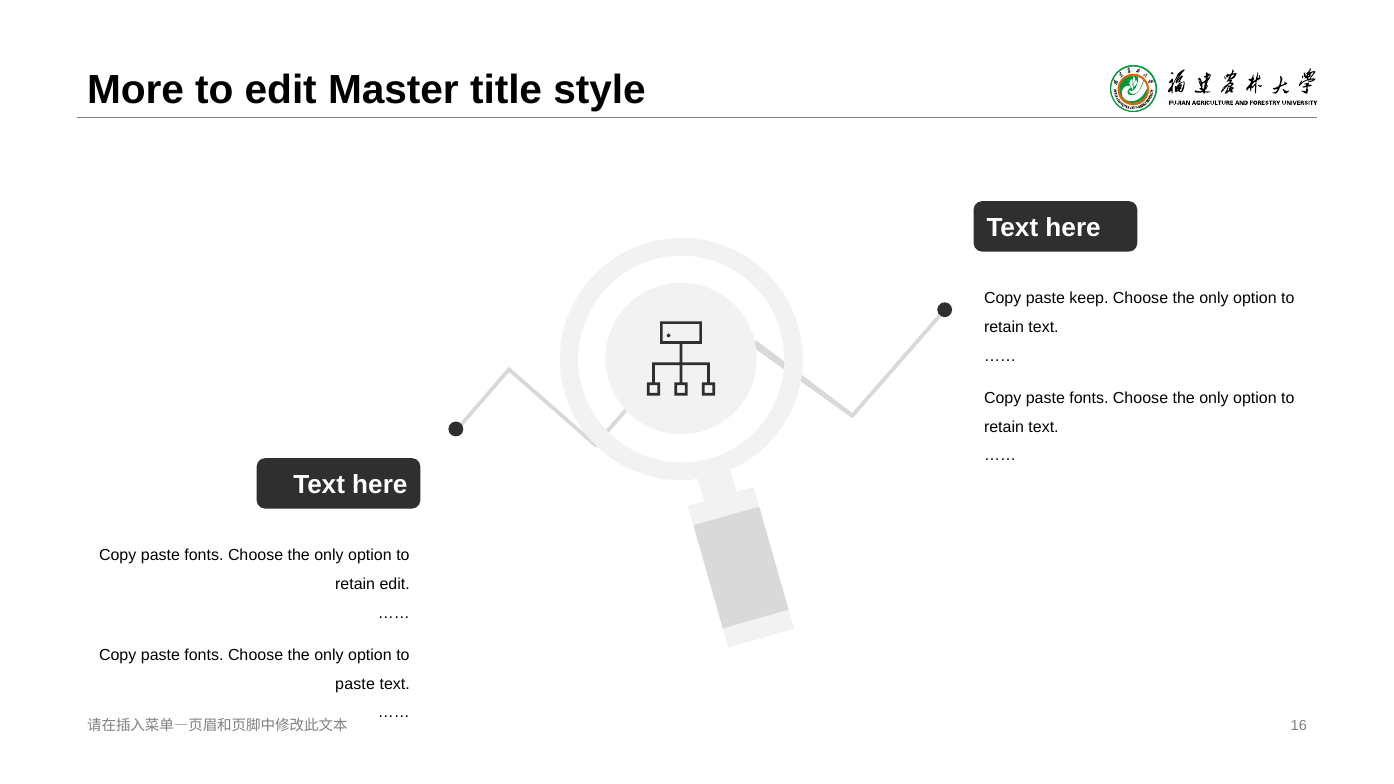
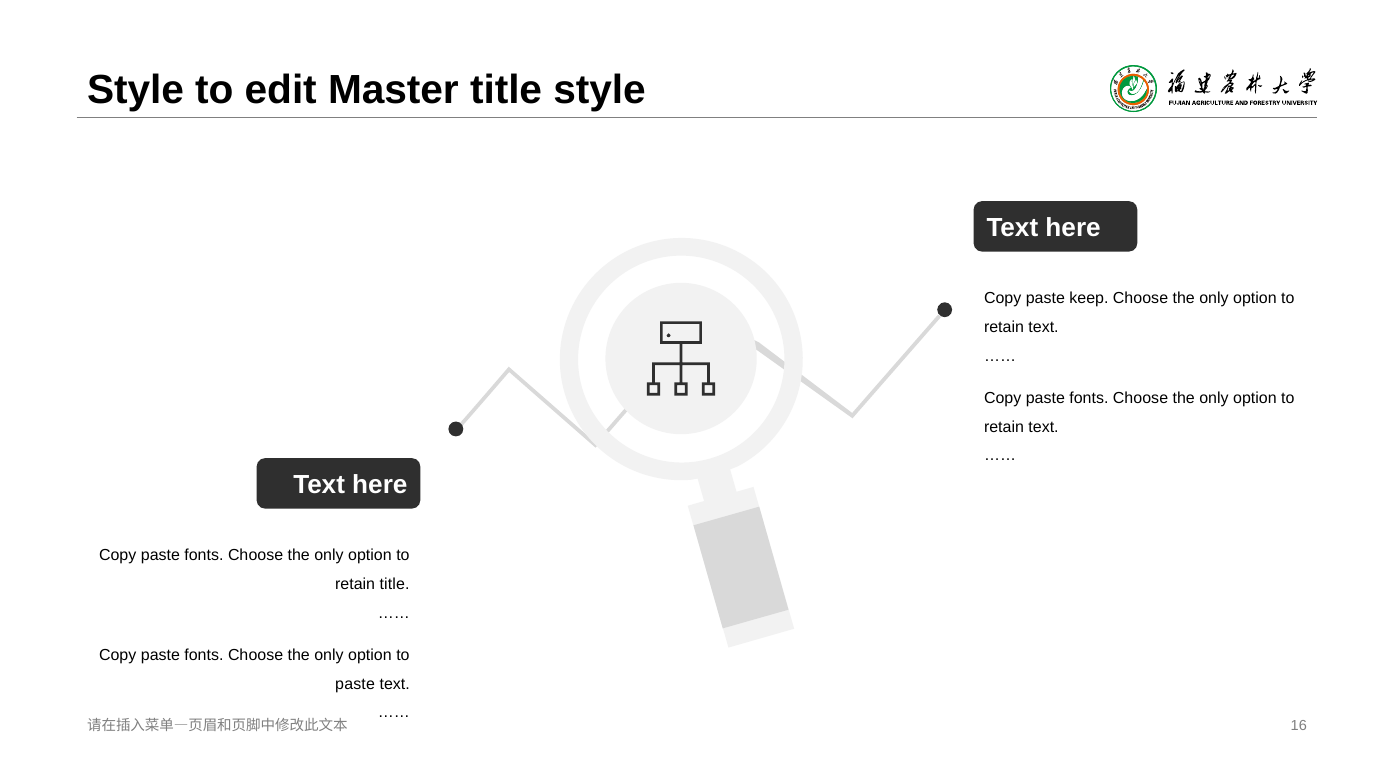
More at (136, 90): More -> Style
retain edit: edit -> title
